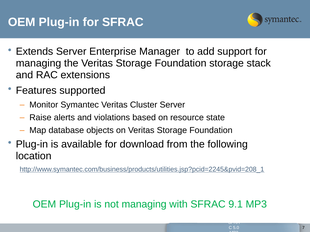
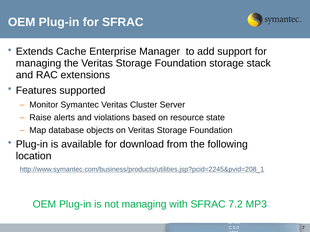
Extends Server: Server -> Cache
9.1: 9.1 -> 7.2
